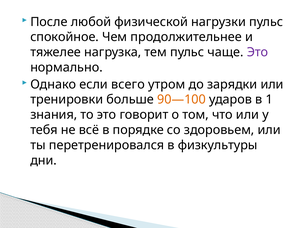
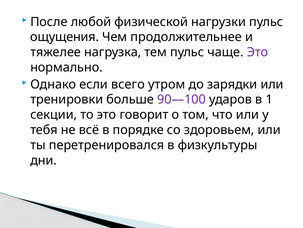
спокойное: спокойное -> ощущения
90—100 colour: orange -> purple
знания: знания -> секции
